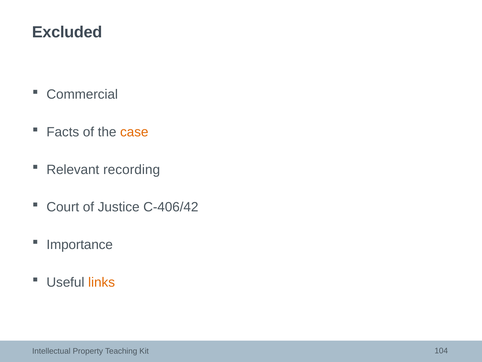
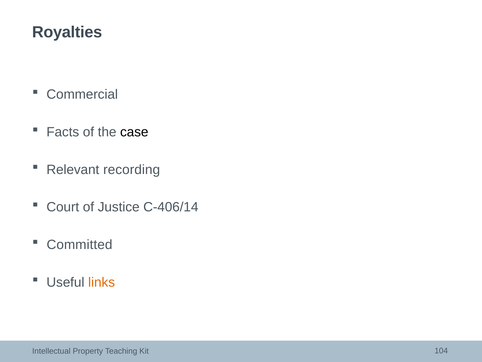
Excluded: Excluded -> Royalties
case colour: orange -> black
C-406/42: C-406/42 -> C-406/14
Importance: Importance -> Committed
